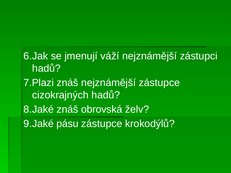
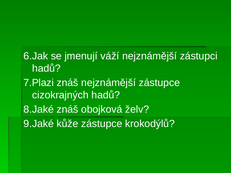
obrovská: obrovská -> obojková
pásu: pásu -> kůže
